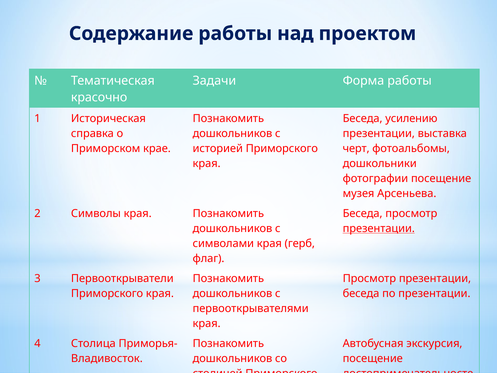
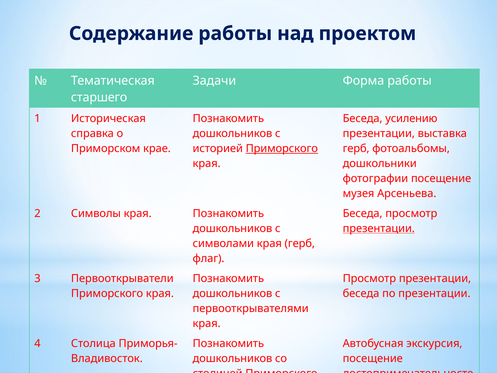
красочно: красочно -> старшего
Приморского at (282, 148) underline: none -> present
черт at (356, 148): черт -> герб
